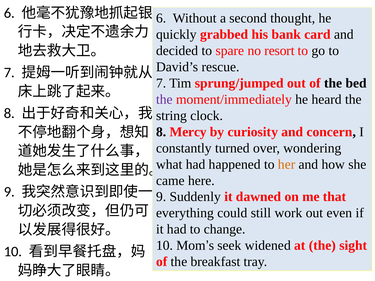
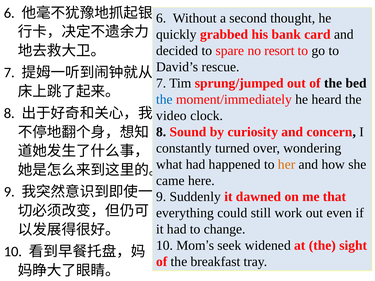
the at (164, 99) colour: purple -> blue
string: string -> video
Mercy: Mercy -> Sound
